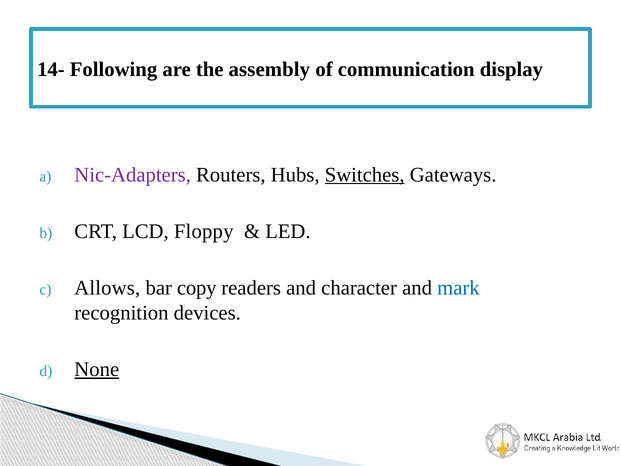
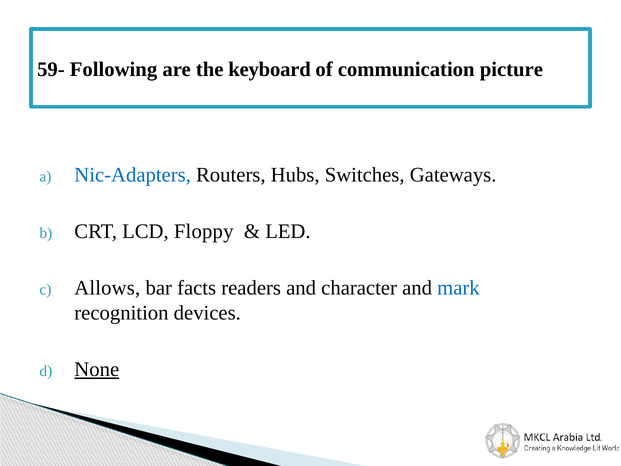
14-: 14- -> 59-
assembly: assembly -> keyboard
display: display -> picture
Nic-Adapters colour: purple -> blue
Switches underline: present -> none
copy: copy -> facts
